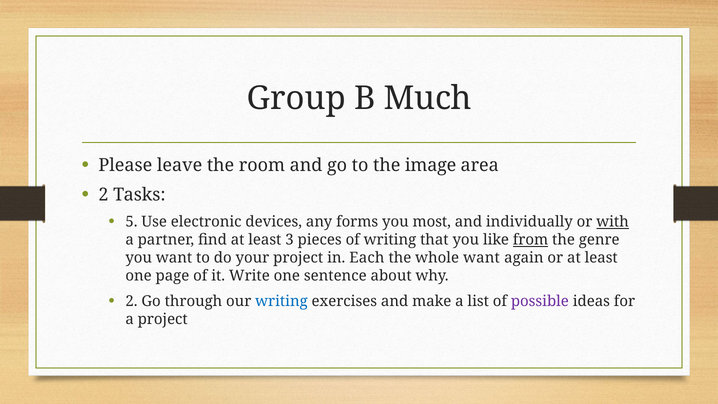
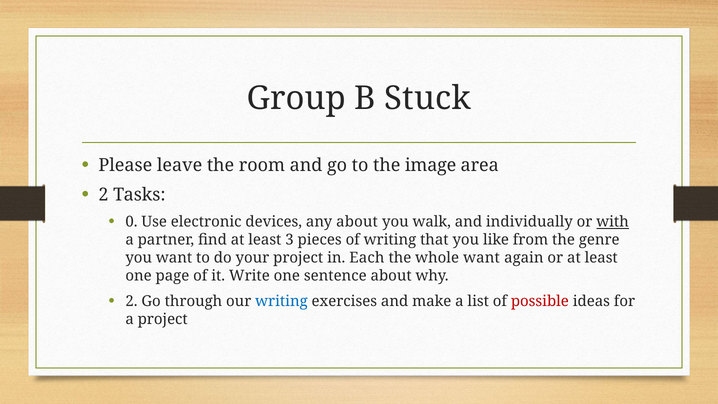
Much: Much -> Stuck
5: 5 -> 0
any forms: forms -> about
most: most -> walk
from underline: present -> none
possible colour: purple -> red
